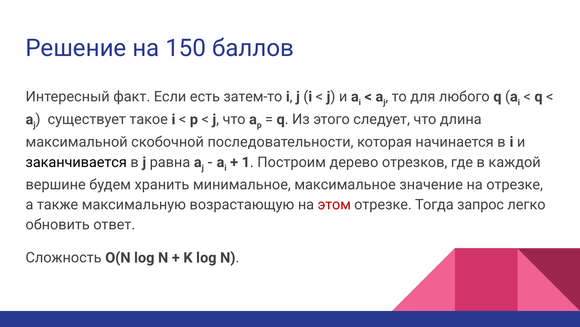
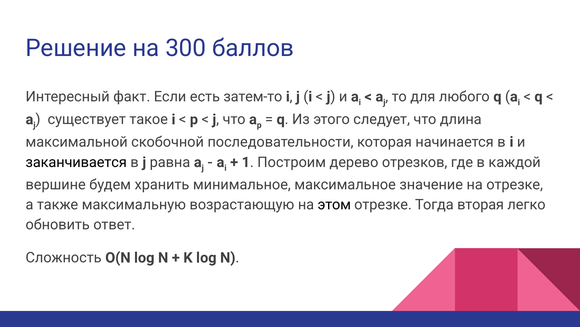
150: 150 -> 300
этом colour: red -> black
запрос: запрос -> вторая
